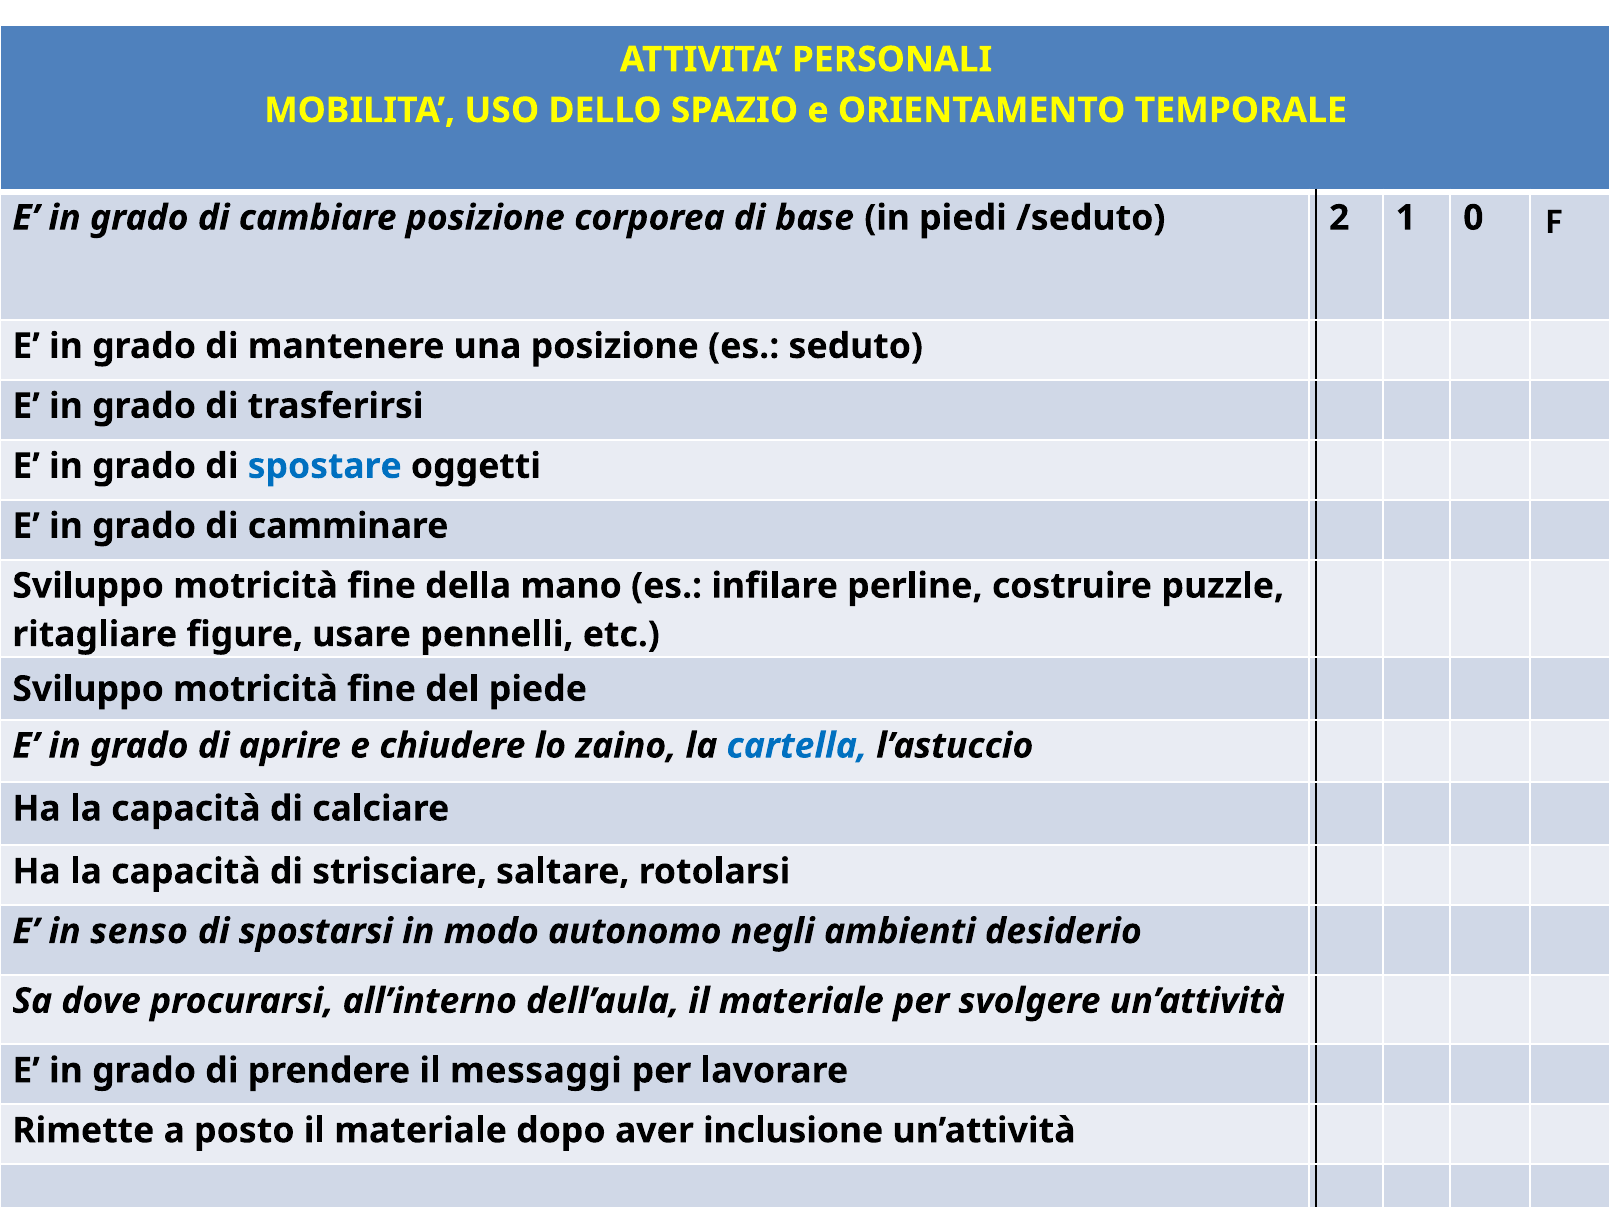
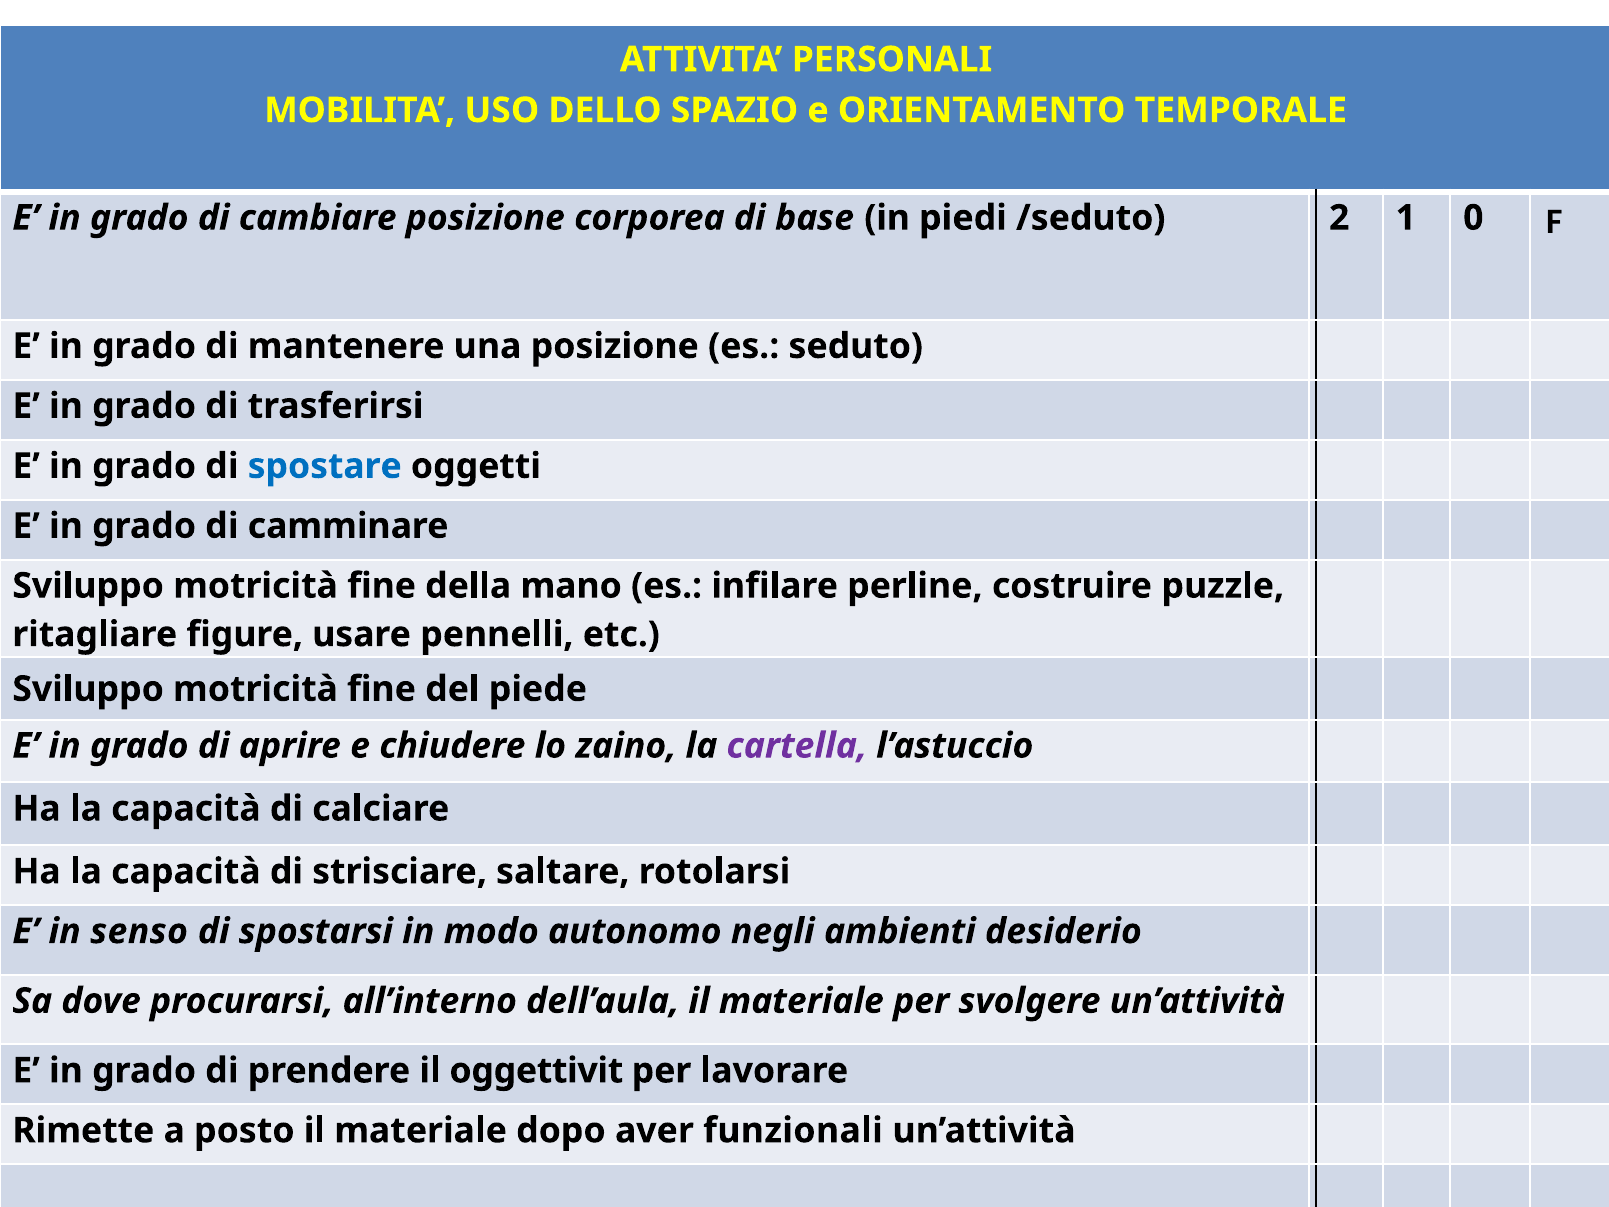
cartella colour: blue -> purple
messaggi: messaggi -> oggettivit
inclusione: inclusione -> funzionali
